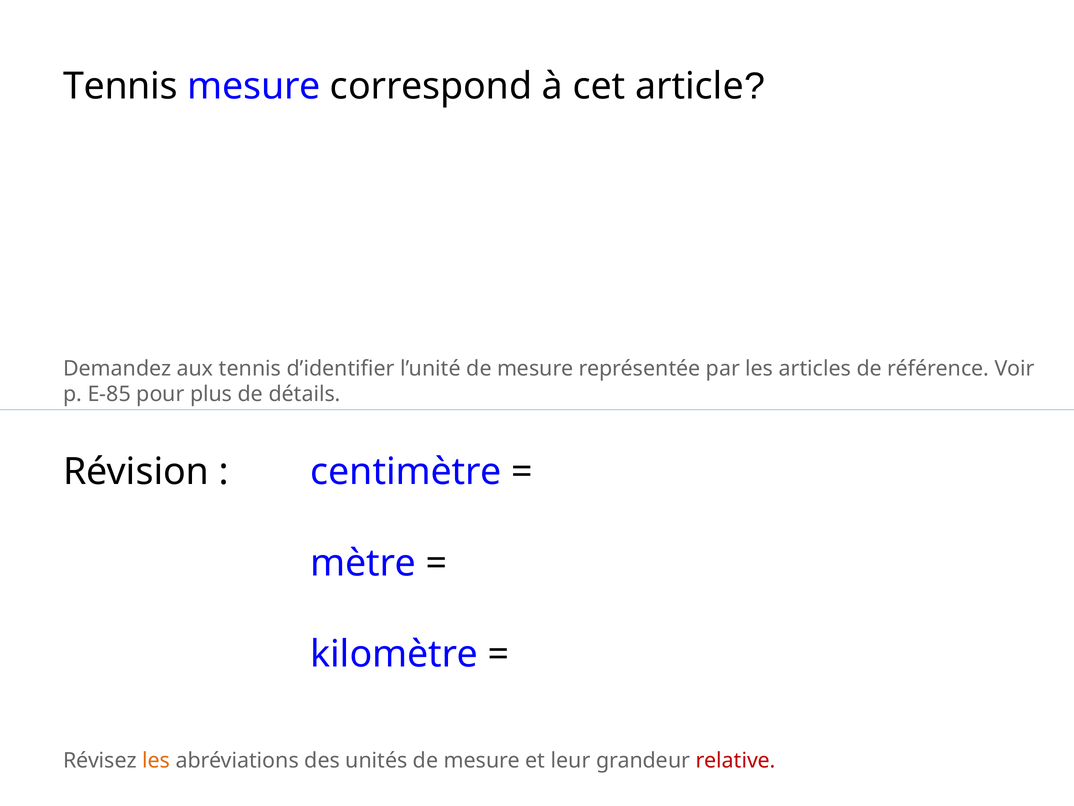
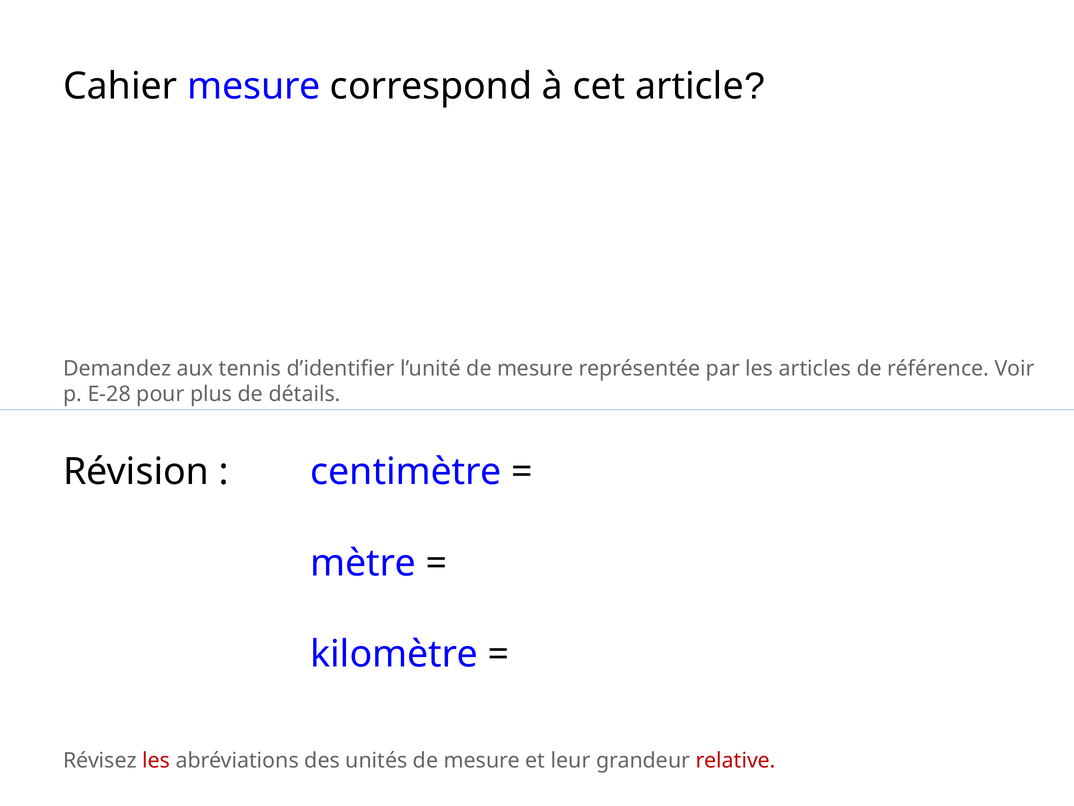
Tennis at (120, 86): Tennis -> Cahier
E-85: E-85 -> E-28
les at (156, 760) colour: orange -> red
